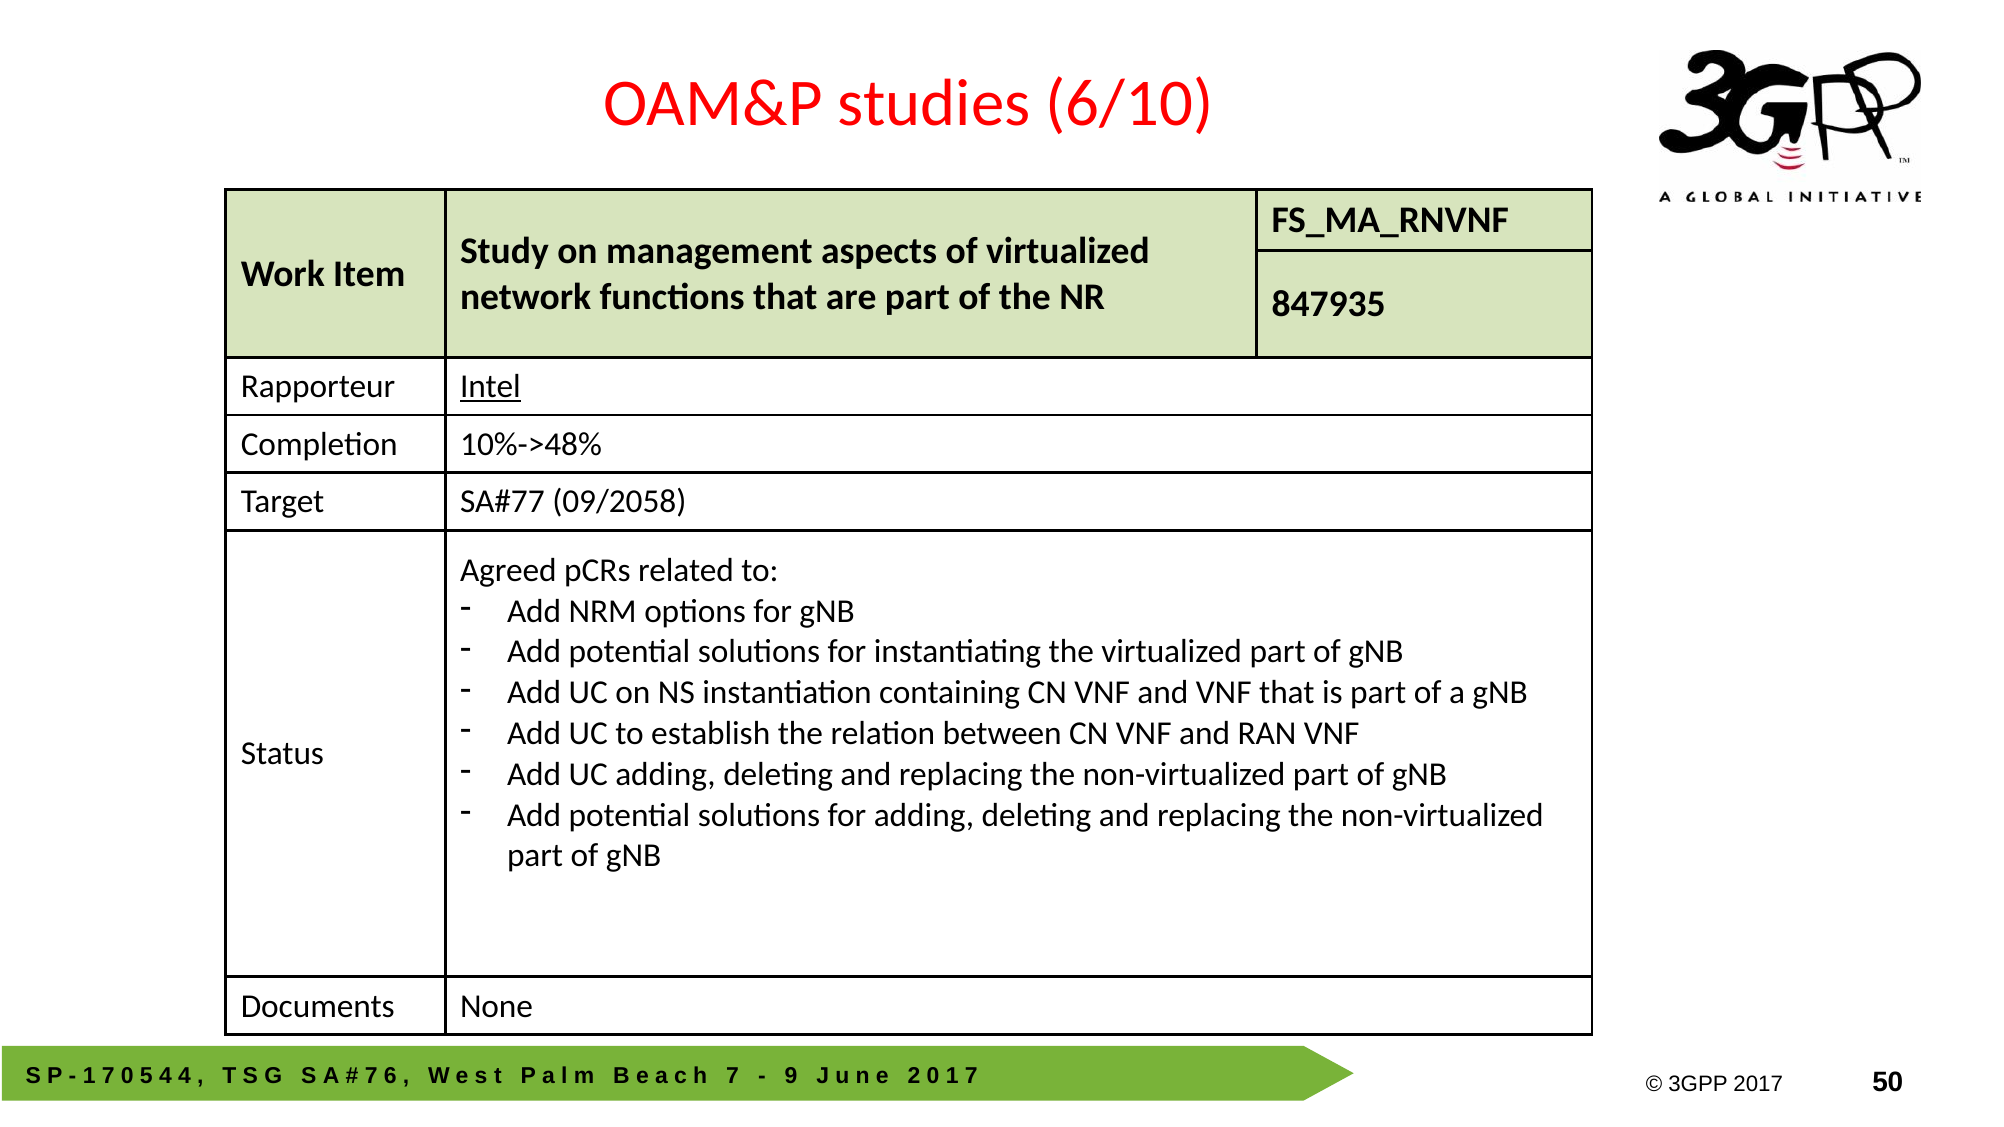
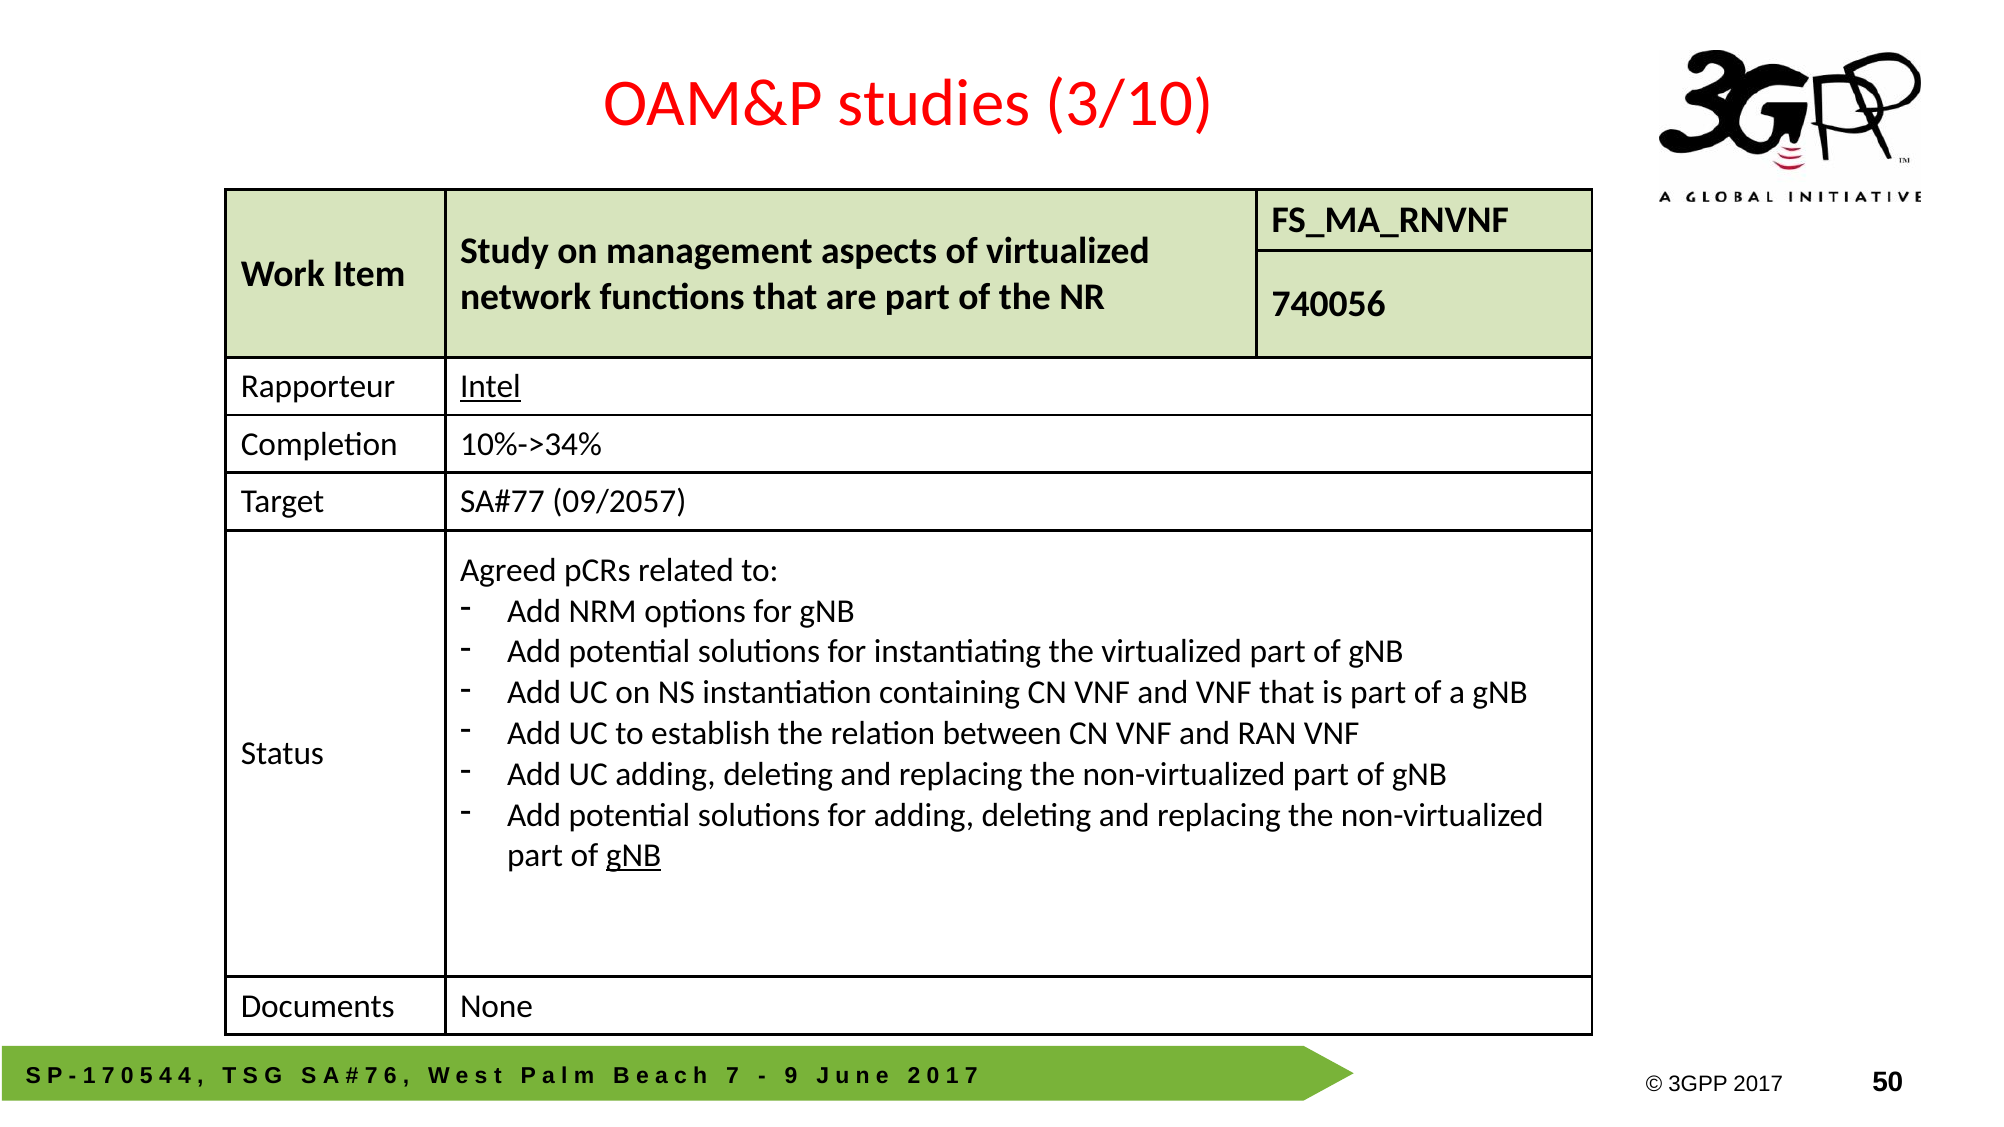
6/10: 6/10 -> 3/10
847935: 847935 -> 740056
10%->48%: 10%->48% -> 10%->34%
09/2058: 09/2058 -> 09/2057
gNB at (634, 856) underline: none -> present
